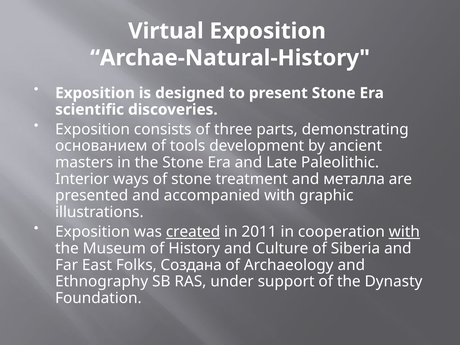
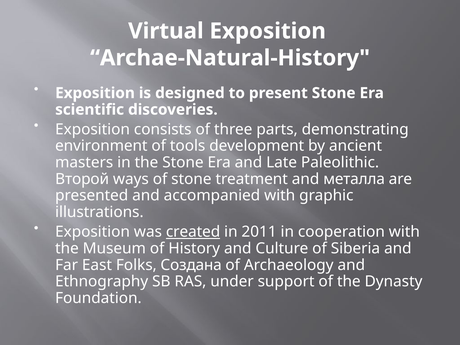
основанием: основанием -> environment
Interior: Interior -> Второй
with at (404, 232) underline: present -> none
